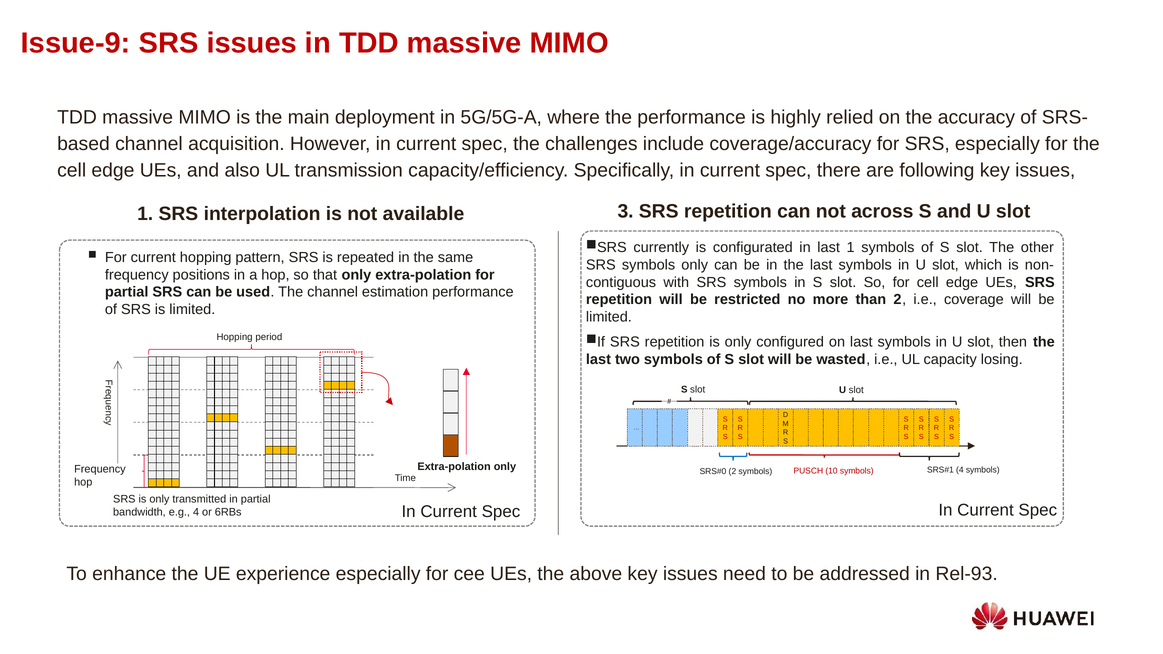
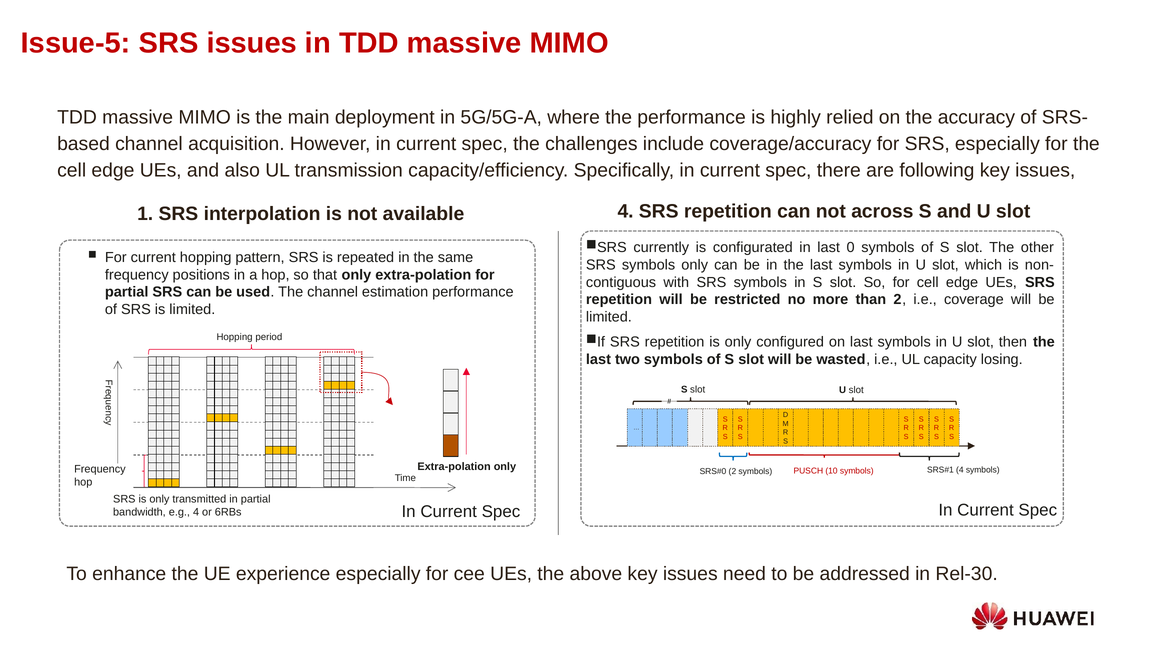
Issue-9: Issue-9 -> Issue-5
available 3: 3 -> 4
last 1: 1 -> 0
Rel-93: Rel-93 -> Rel-30
